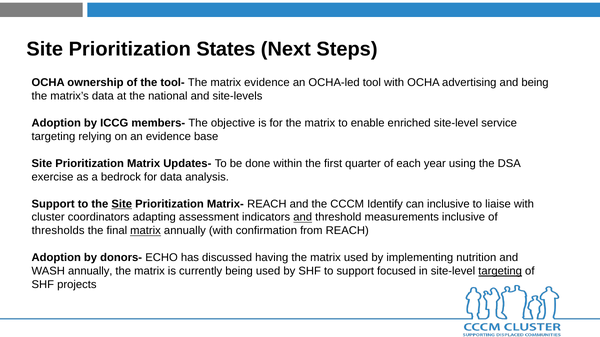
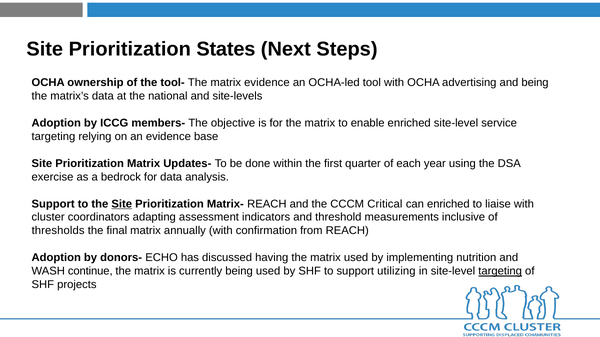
Identify: Identify -> Critical
can inclusive: inclusive -> enriched
and at (303, 218) underline: present -> none
matrix at (146, 231) underline: present -> none
WASH annually: annually -> continue
focused: focused -> utilizing
